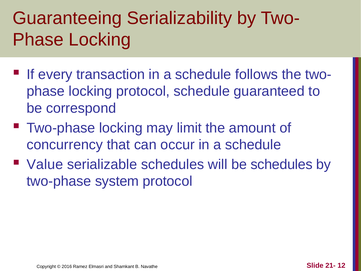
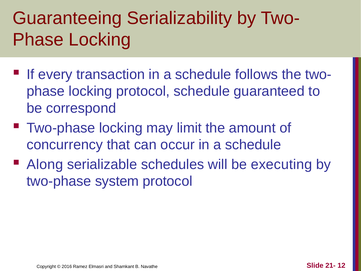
Value: Value -> Along
be schedules: schedules -> executing
